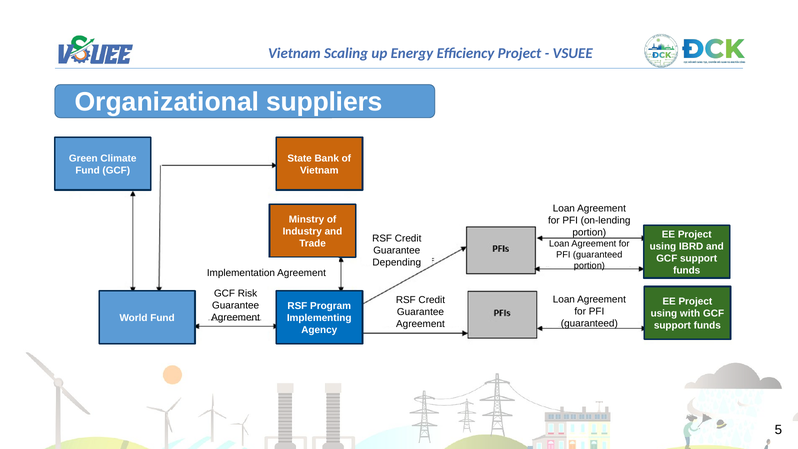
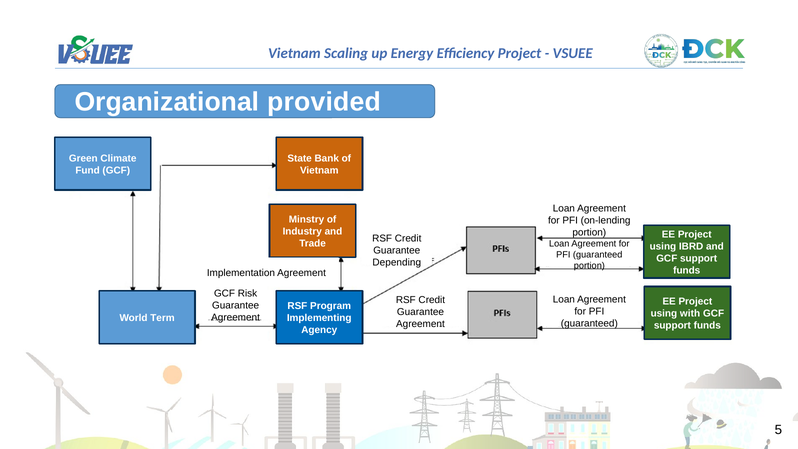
suppliers: suppliers -> provided
World Fund: Fund -> Term
